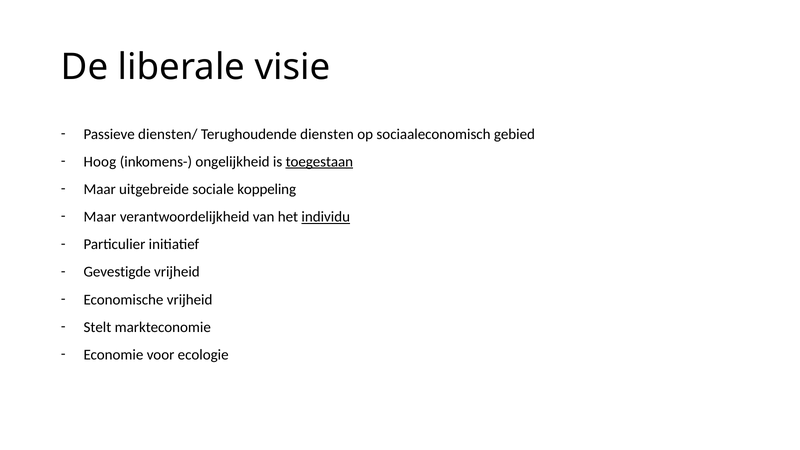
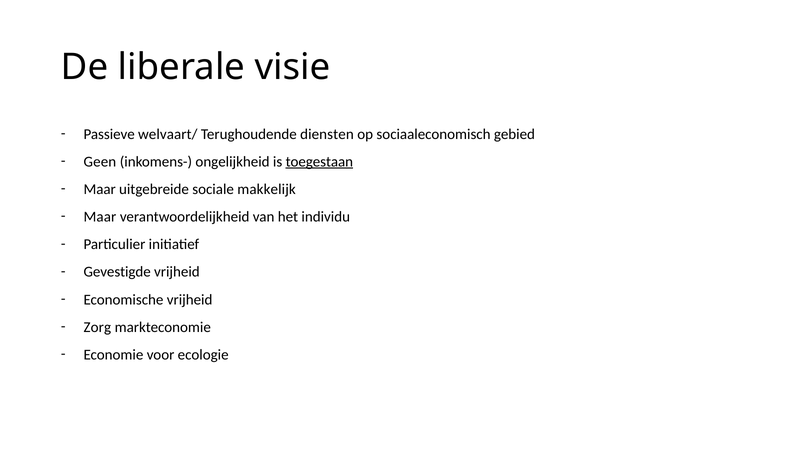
diensten/: diensten/ -> welvaart/
Hoog: Hoog -> Geen
koppeling: koppeling -> makkelijk
individu underline: present -> none
Stelt: Stelt -> Zorg
